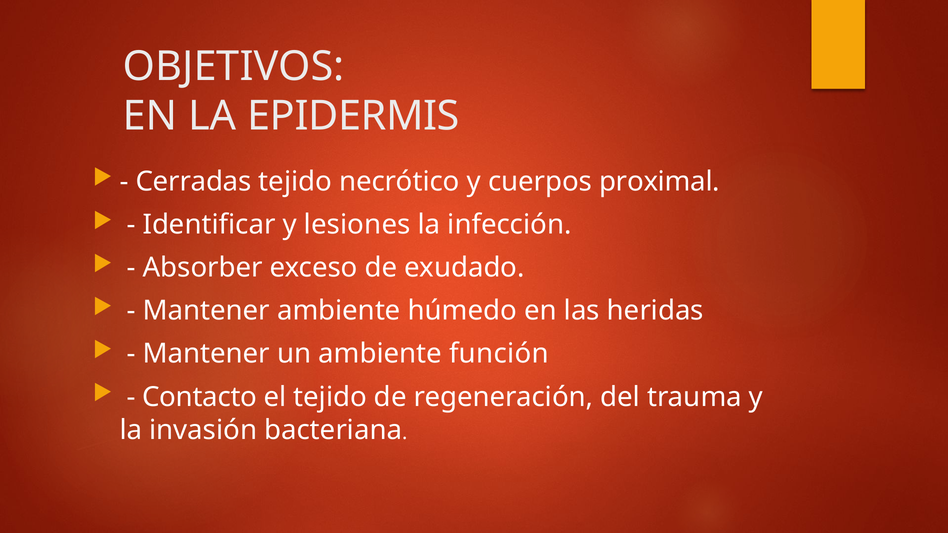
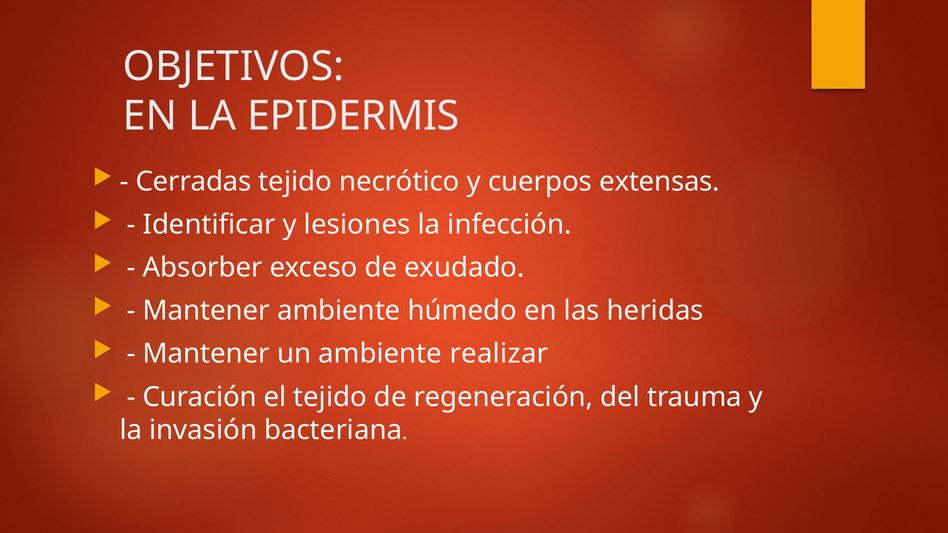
proximal: proximal -> extensas
función: función -> realizar
Contacto: Contacto -> Curación
